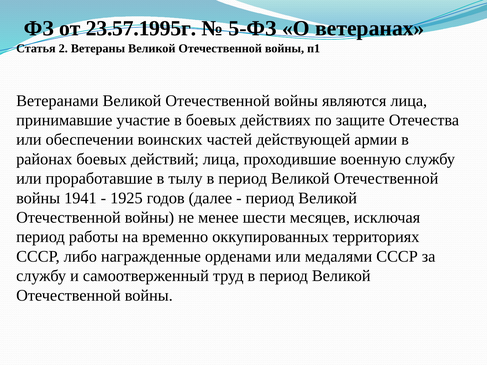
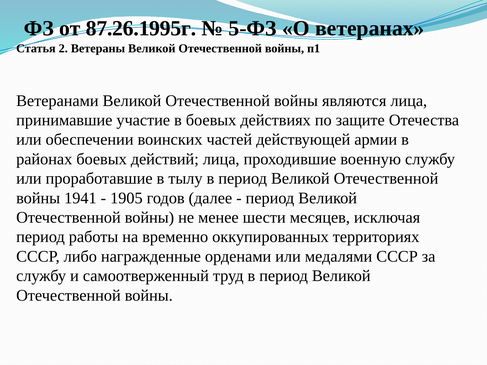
23.57.1995г: 23.57.1995г -> 87.26.1995г
1925: 1925 -> 1905
